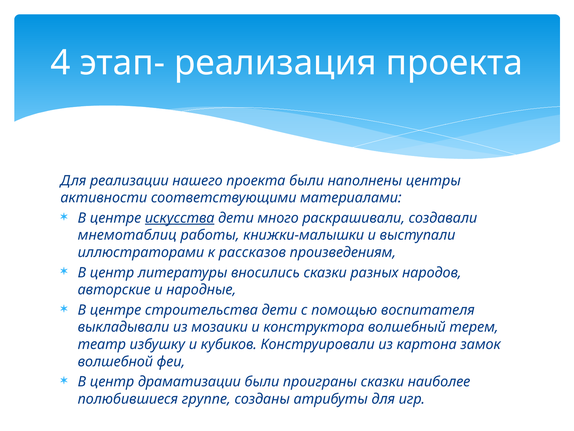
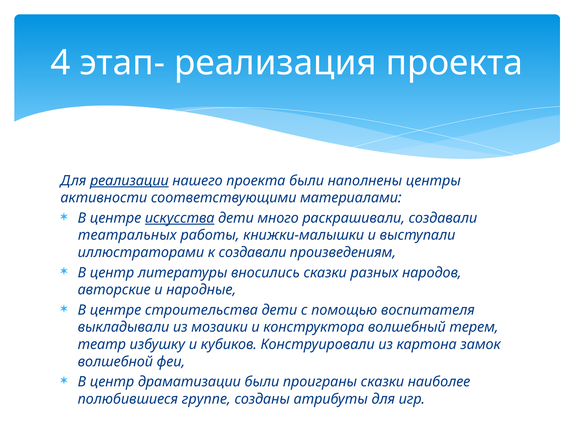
реализации underline: none -> present
мнемотаблиц: мнемотаблиц -> театральных
к рассказов: рассказов -> создавали
